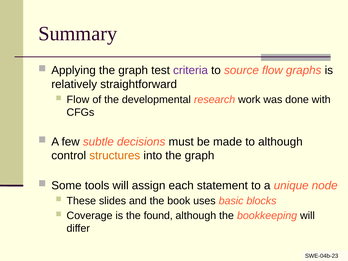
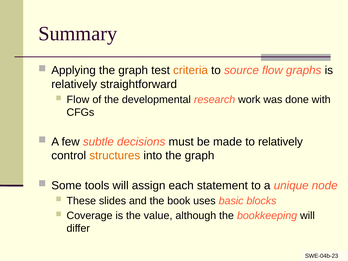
criteria colour: purple -> orange
to although: although -> relatively
found: found -> value
